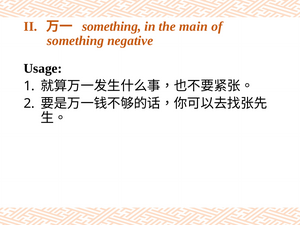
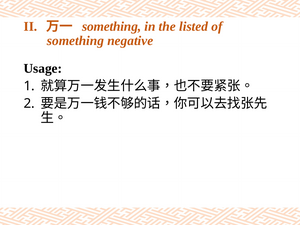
main: main -> listed
